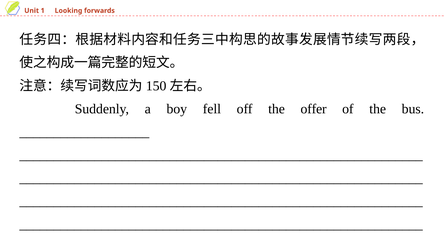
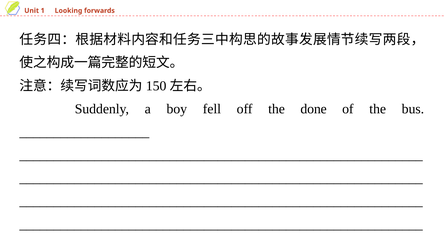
offer: offer -> done
